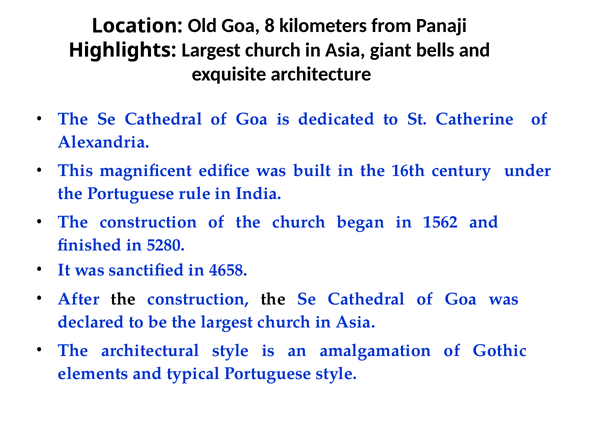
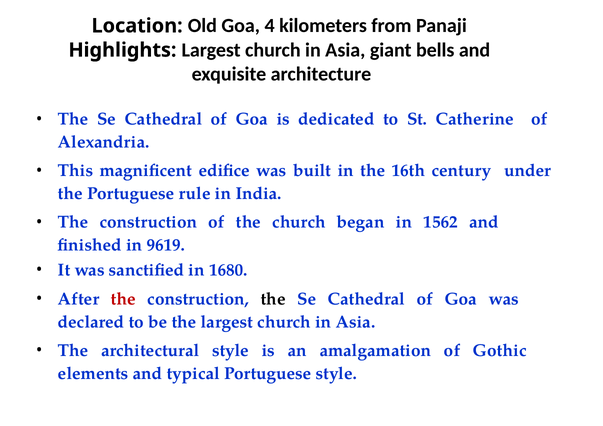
8: 8 -> 4
5280: 5280 -> 9619
4658: 4658 -> 1680
the at (123, 299) colour: black -> red
